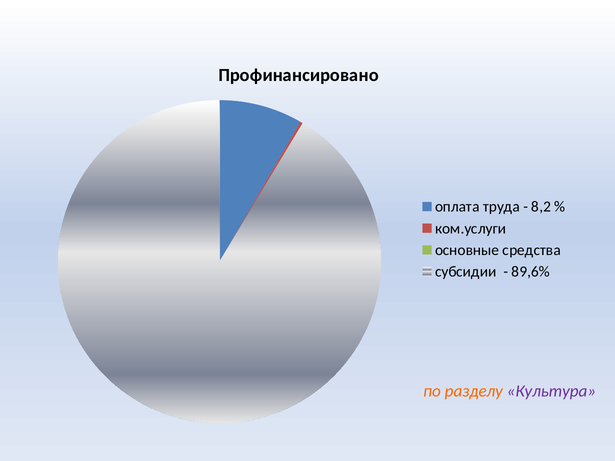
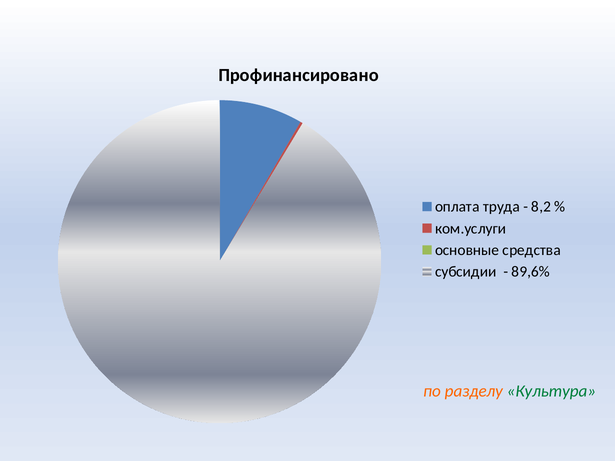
Культура colour: purple -> green
